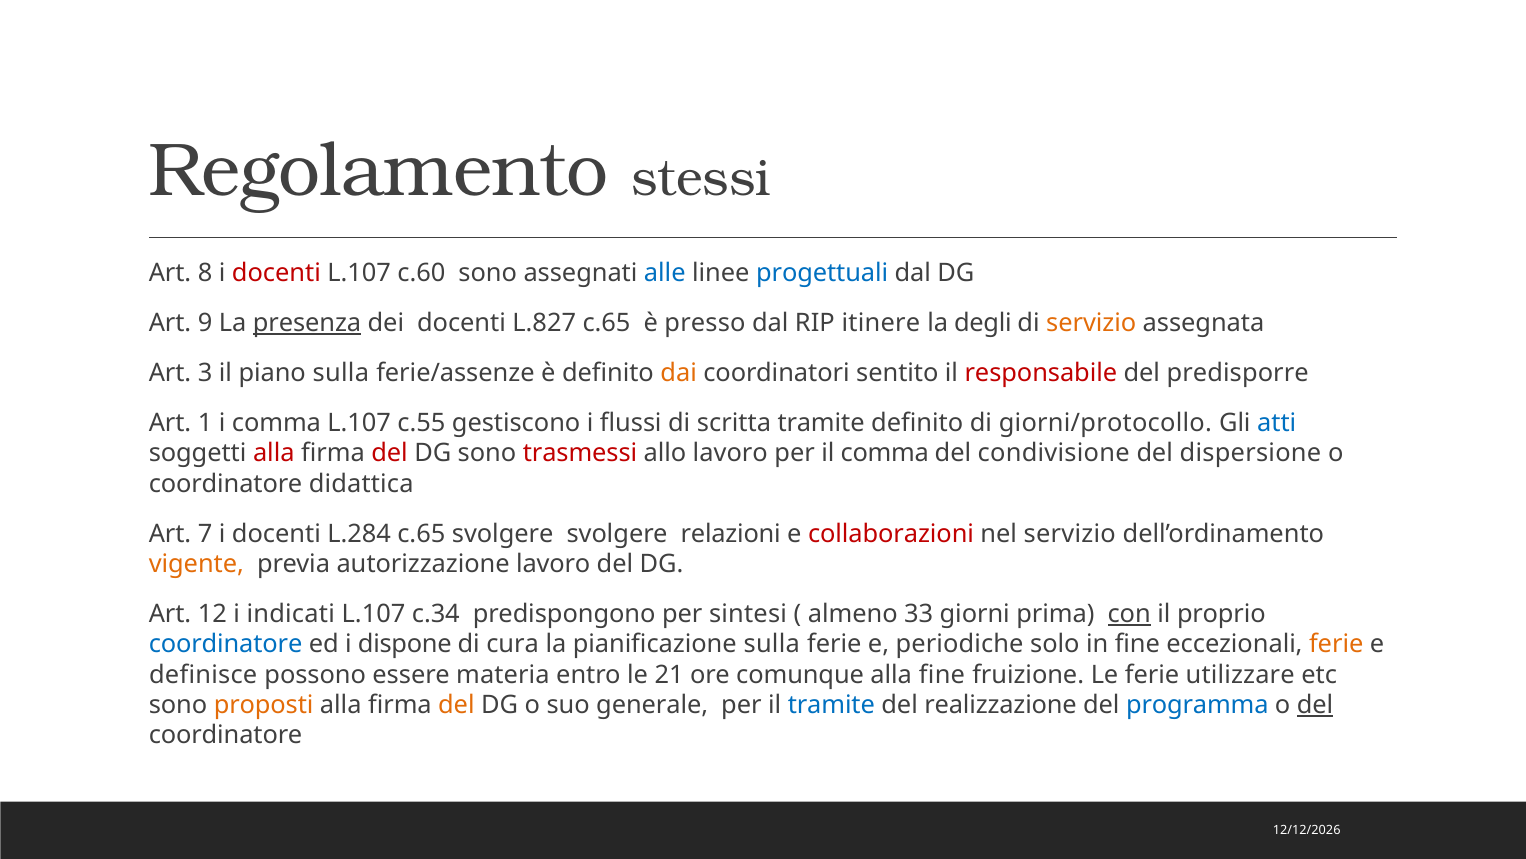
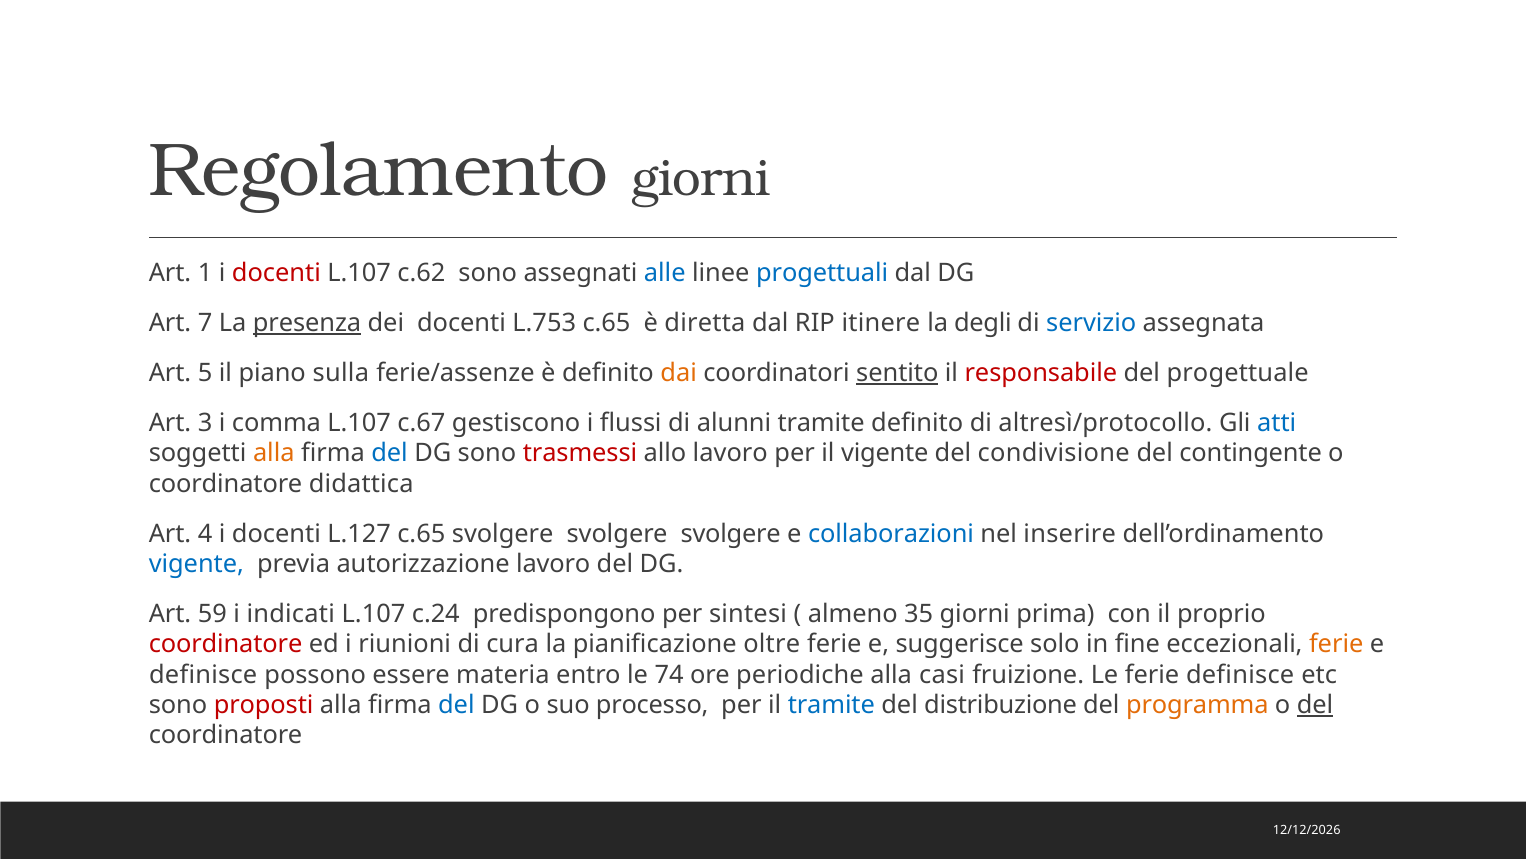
Regolamento stessi: stessi -> giorni
8: 8 -> 1
c.60: c.60 -> c.62
9: 9 -> 7
L.827: L.827 -> L.753
presso: presso -> diretta
servizio at (1091, 323) colour: orange -> blue
3: 3 -> 5
sentito underline: none -> present
predisporre: predisporre -> progettuale
1: 1 -> 3
c.55: c.55 -> c.67
scritta: scritta -> alunni
giorni/protocollo: giorni/protocollo -> altresì/protocollo
alla at (274, 453) colour: red -> orange
del at (390, 453) colour: red -> blue
il comma: comma -> vigente
dispersione: dispersione -> contingente
7: 7 -> 4
L.284: L.284 -> L.127
relazioni at (731, 534): relazioni -> svolgere
collaborazioni colour: red -> blue
nel servizio: servizio -> inserire
vigente at (196, 564) colour: orange -> blue
12: 12 -> 59
c.34: c.34 -> c.24
33: 33 -> 35
con underline: present -> none
coordinatore at (226, 644) colour: blue -> red
dispone: dispone -> riunioni
pianificazione sulla: sulla -> oltre
periodiche: periodiche -> suggerisce
21: 21 -> 74
comunque: comunque -> periodiche
alla fine: fine -> casi
ferie utilizzare: utilizzare -> definisce
proposti colour: orange -> red
del at (456, 704) colour: orange -> blue
generale: generale -> processo
realizzazione: realizzazione -> distribuzione
programma colour: blue -> orange
